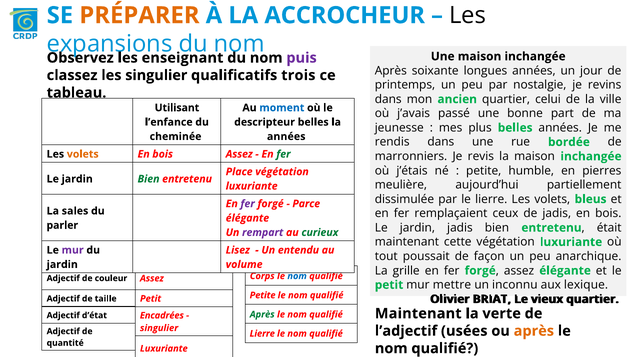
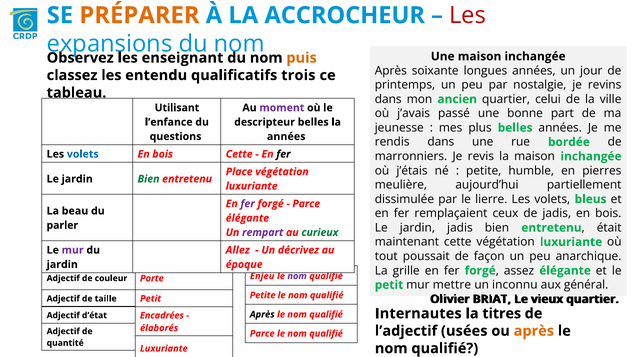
Les at (468, 15) colour: black -> red
puis colour: purple -> orange
les singulier: singulier -> entendu
moment colour: blue -> purple
cheminée: cheminée -> questions
volets at (83, 154) colour: orange -> blue
bois Assez: Assez -> Cette
fer at (283, 154) colour: green -> black
sales: sales -> beau
Lisez: Lisez -> Allez
entendu: entendu -> décrivez
volume: volume -> époque
Corps: Corps -> Enjeu
nom at (297, 276) colour: blue -> purple
Assez at (152, 278): Assez -> Porte
lexique: lexique -> général
Maintenant at (418, 314): Maintenant -> Internautes
verte: verte -> titres
Après at (262, 315) colour: green -> black
singulier at (159, 328): singulier -> élaborés
Lierre at (262, 334): Lierre -> Parce
